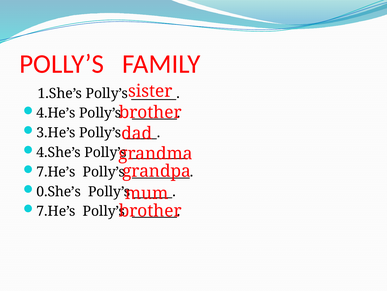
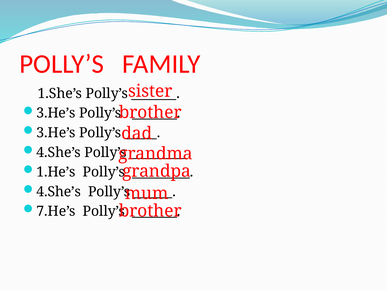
4.He’s at (56, 113): 4.He’s -> 3.He’s
7.He’s at (56, 172): 7.He’s -> 1.He’s
0.She’s at (59, 191): 0.She’s -> 4.She’s
